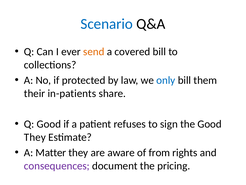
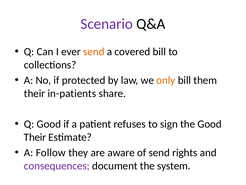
Scenario colour: blue -> purple
only colour: blue -> orange
They at (35, 137): They -> Their
Matter: Matter -> Follow
of from: from -> send
pricing: pricing -> system
